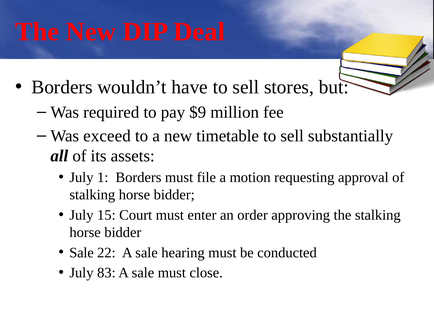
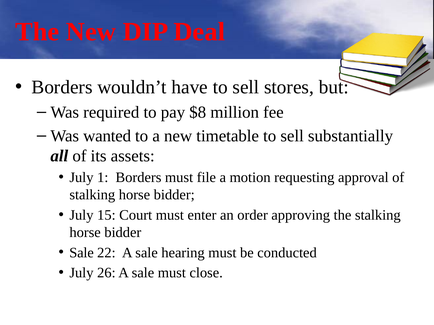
$9: $9 -> $8
exceed: exceed -> wanted
83: 83 -> 26
